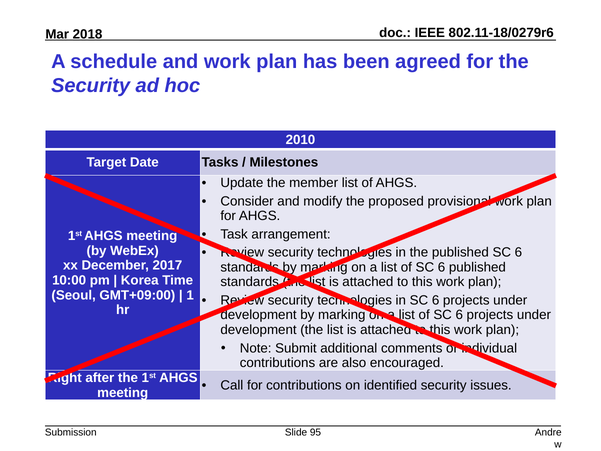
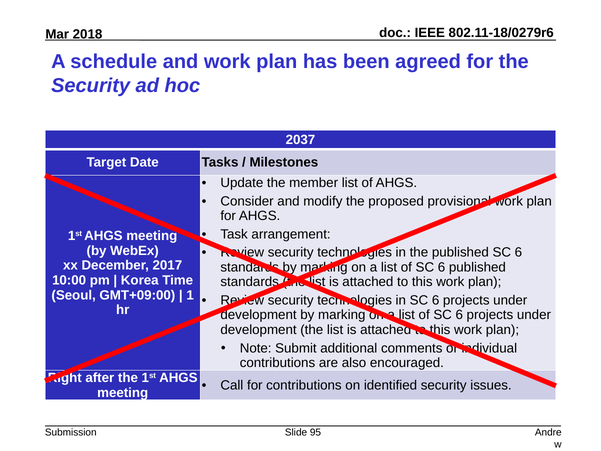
2010: 2010 -> 2037
